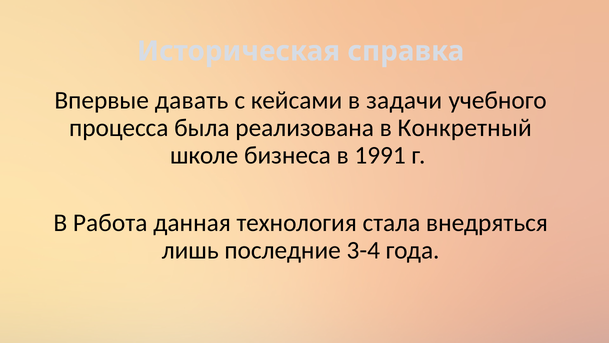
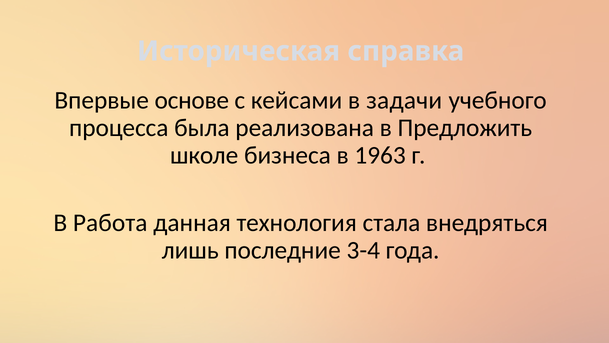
давать: давать -> основе
Конкретный: Конкретный -> Предложить
1991: 1991 -> 1963
